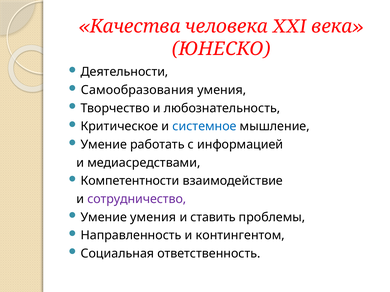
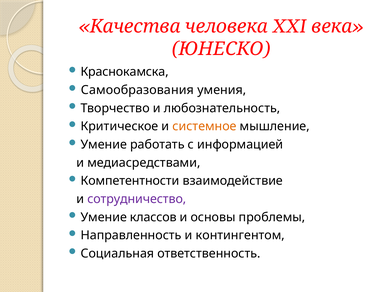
Деятельности: Деятельности -> Краснокамска
системное colour: blue -> orange
Умение умения: умения -> классов
ставить: ставить -> основы
